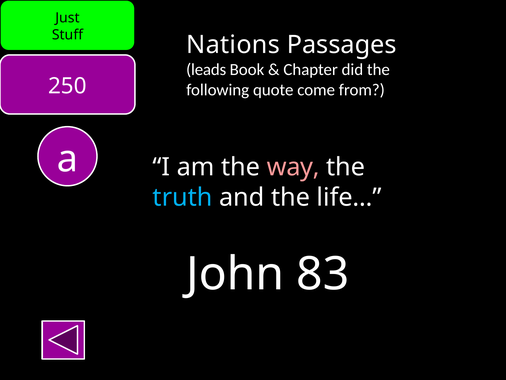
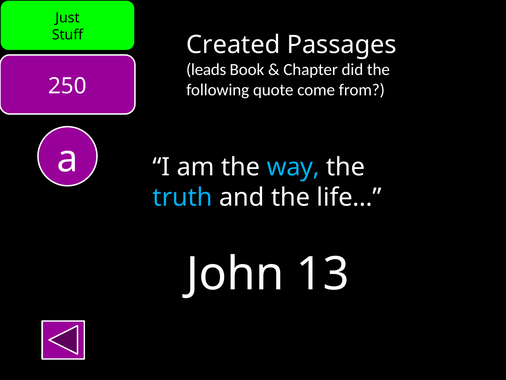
Nations: Nations -> Created
way colour: pink -> light blue
83: 83 -> 13
